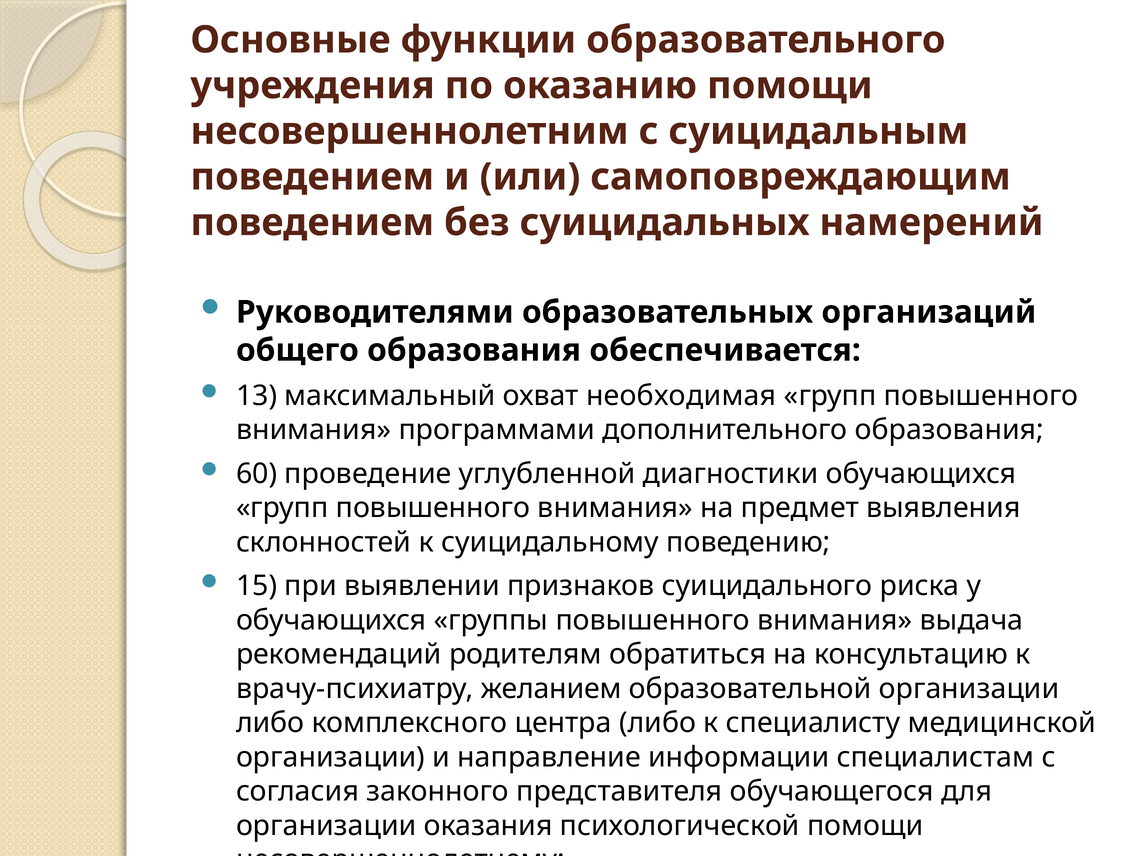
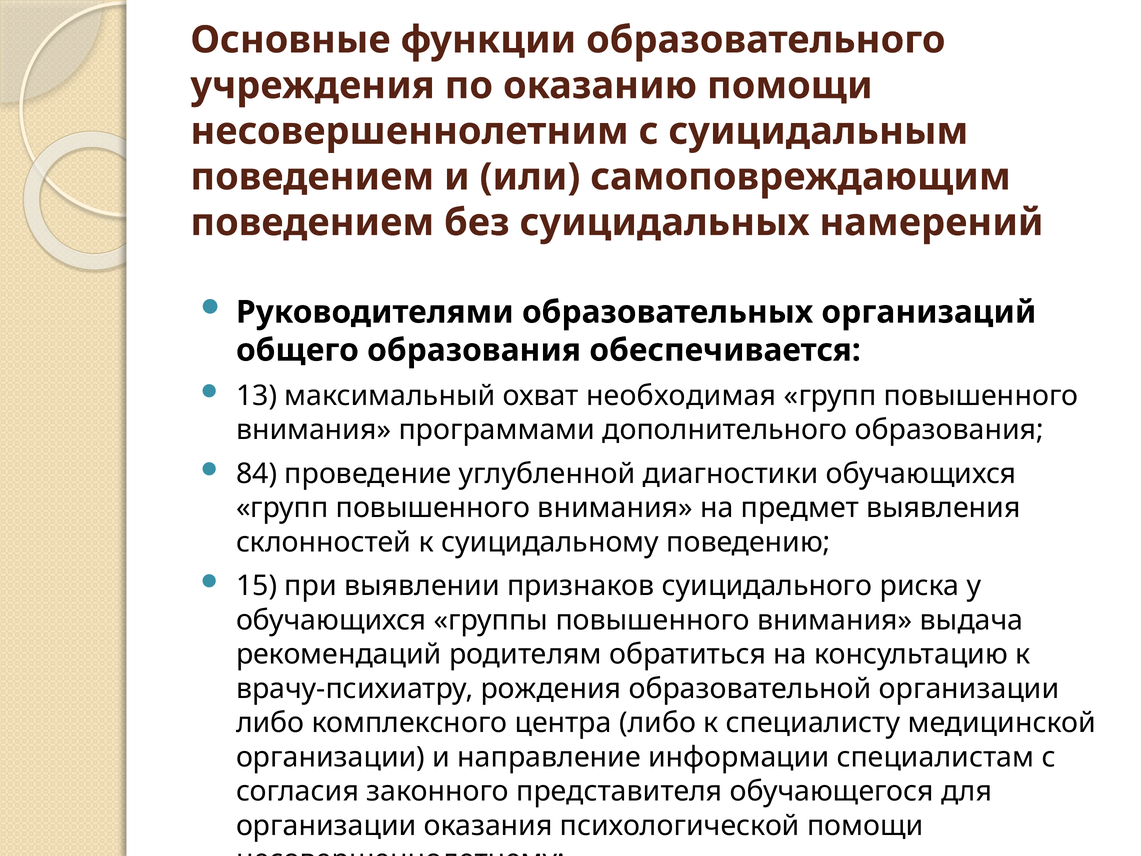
60: 60 -> 84
желанием: желанием -> рождения
